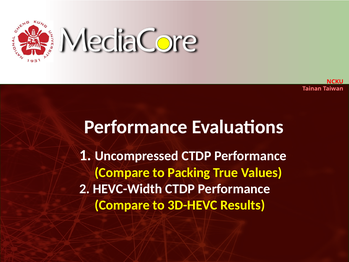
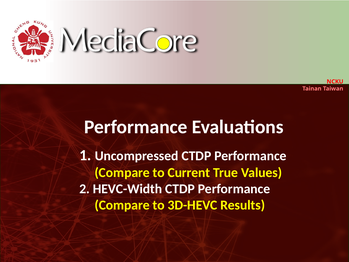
Packing: Packing -> Current
